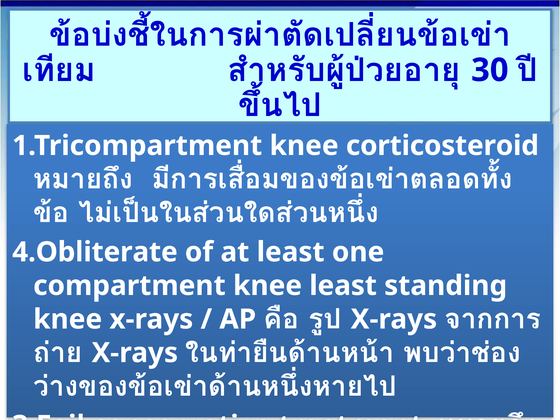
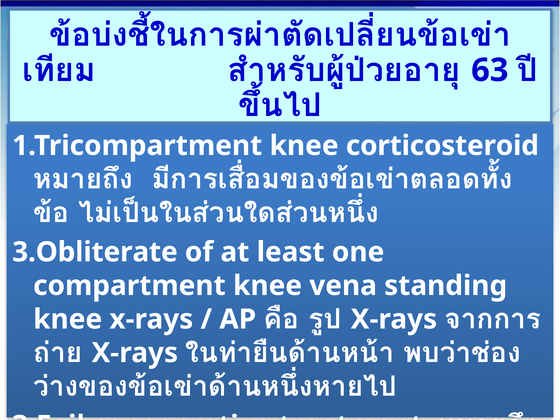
30: 30 -> 63
4.Obliterate: 4.Obliterate -> 3.Obliterate
knee least: least -> vena
